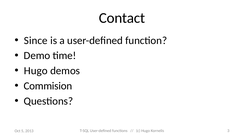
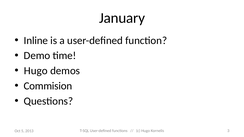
Contact: Contact -> January
Since: Since -> Inline
